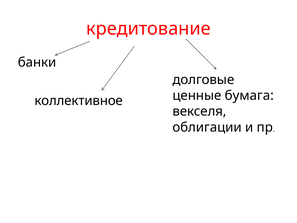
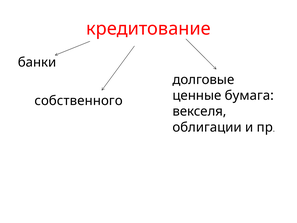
коллективное: коллективное -> собственного
